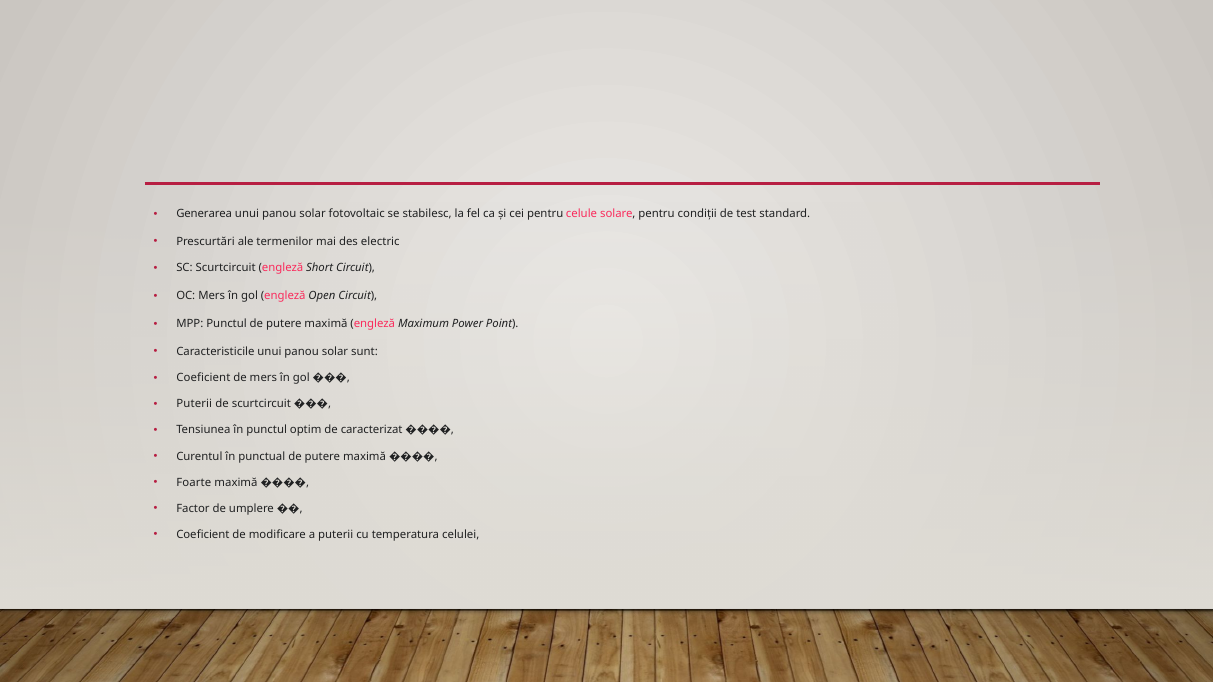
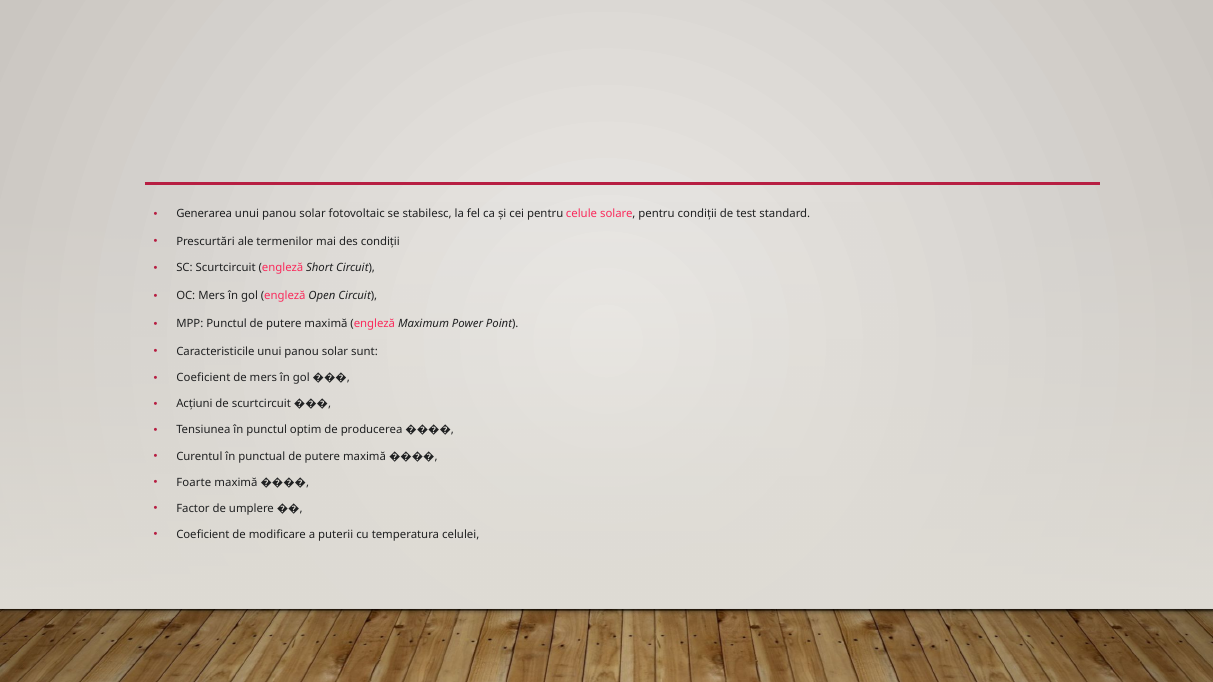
des electric: electric -> condiții
Puterii at (194, 404): Puterii -> Acțiuni
caracterizat: caracterizat -> producerea
